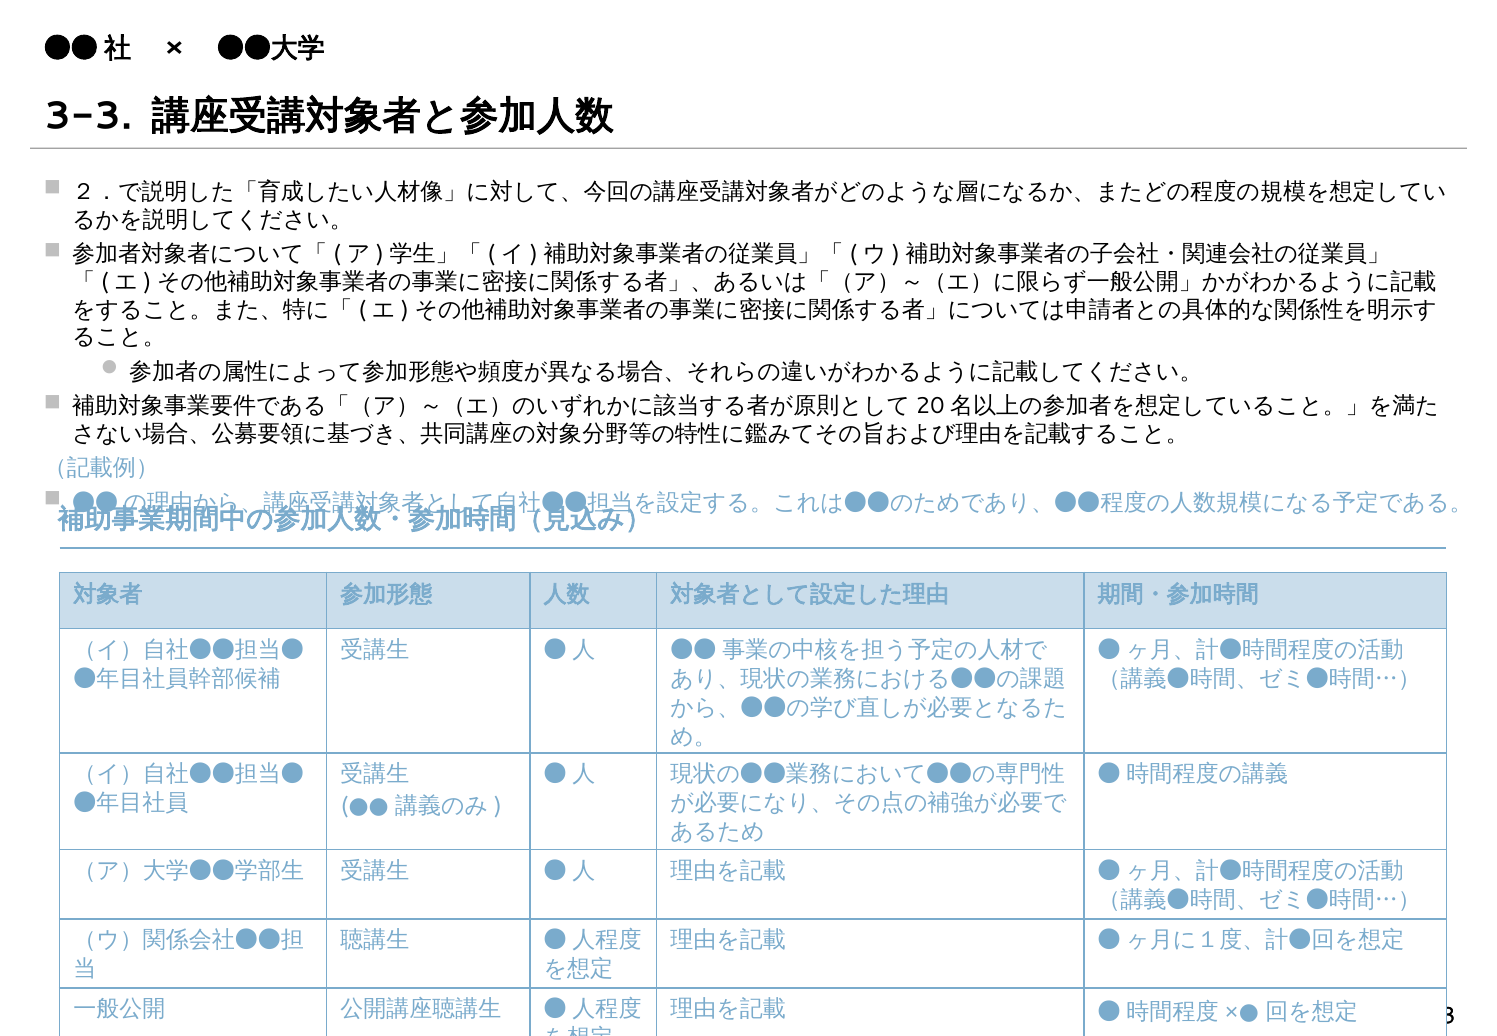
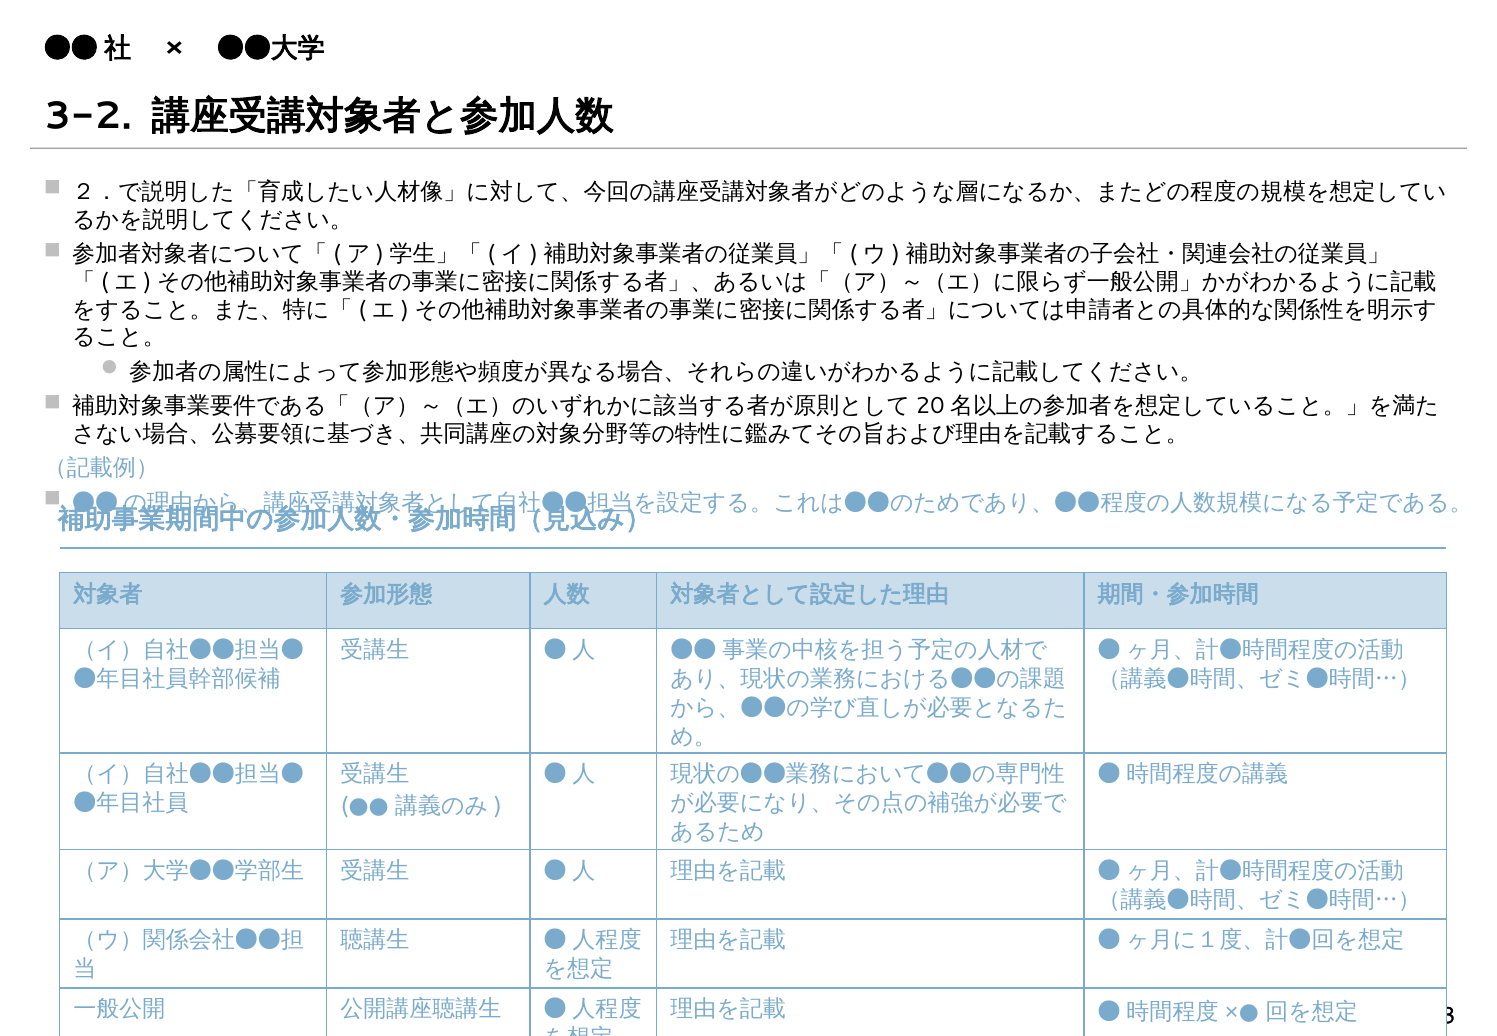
3-3: 3-3 -> 3-2
